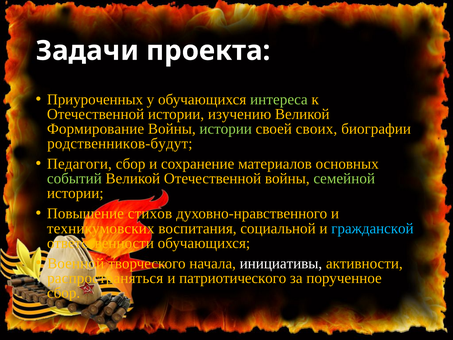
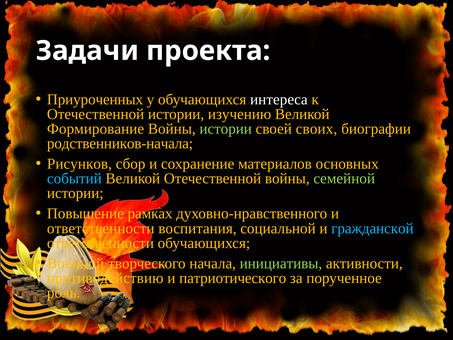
интереса colour: light green -> white
родственников-будут: родственников-будут -> родственников-начала
Педагоги: Педагоги -> Рисунков
событий colour: light green -> light blue
стихов: стихов -> рамках
техникумовских at (101, 228): техникумовских -> ответственности
инициативы colour: white -> light green
распространяться: распространяться -> противодействию
сбор at (64, 293): сбор -> роль
